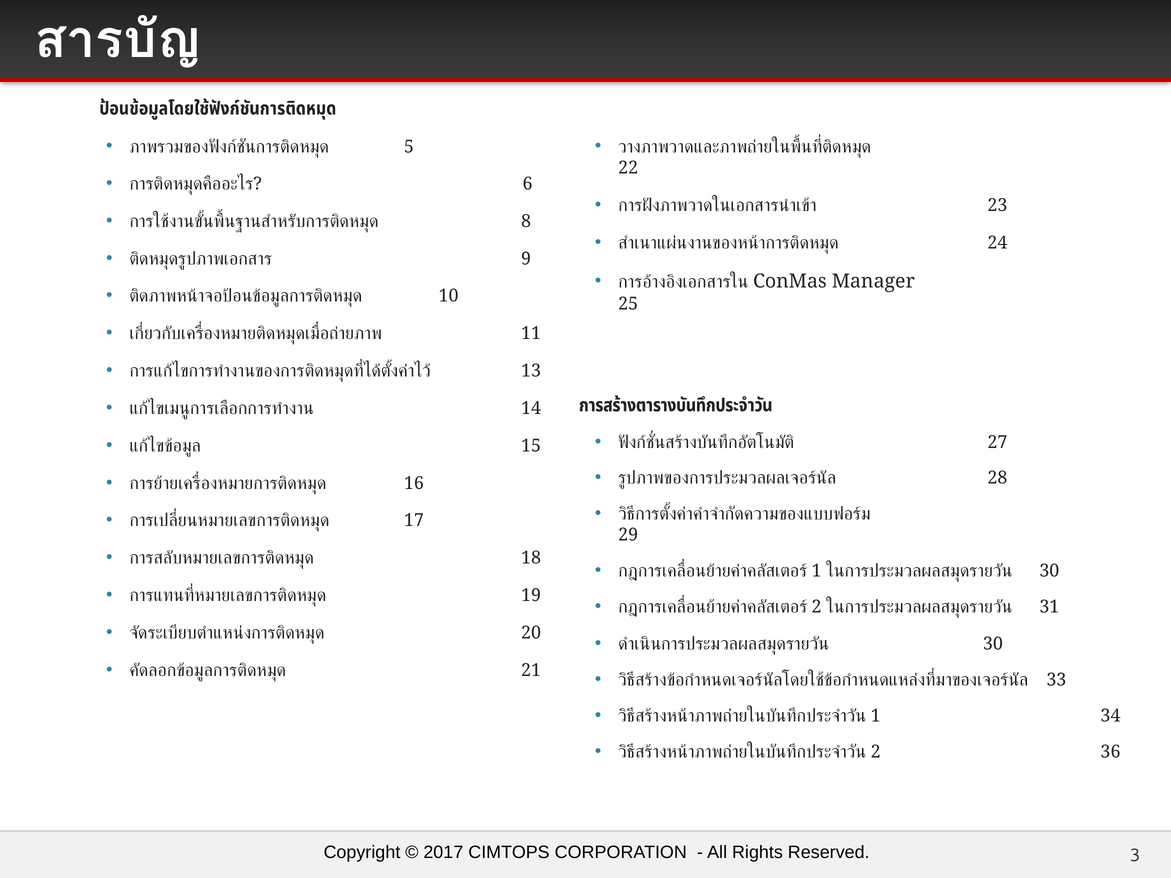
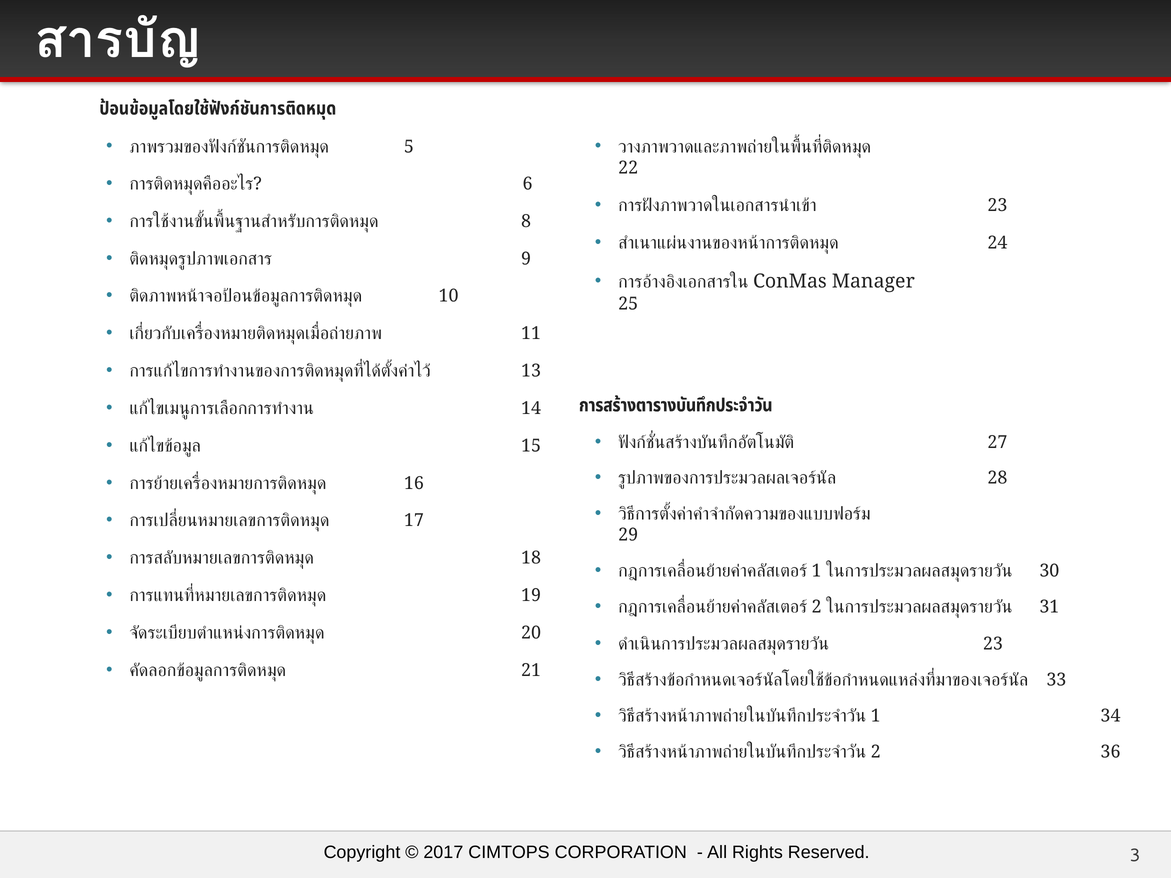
30 at (993, 644): 30 -> 23
